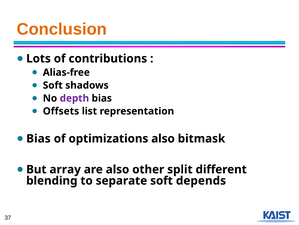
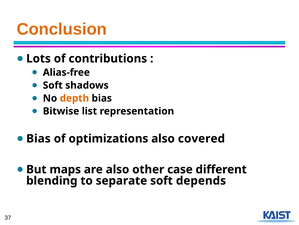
depth colour: purple -> orange
Offsets: Offsets -> Bitwise
bitmask: bitmask -> covered
array: array -> maps
split: split -> case
